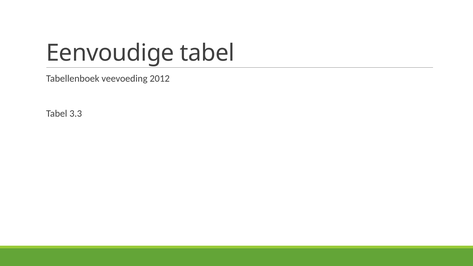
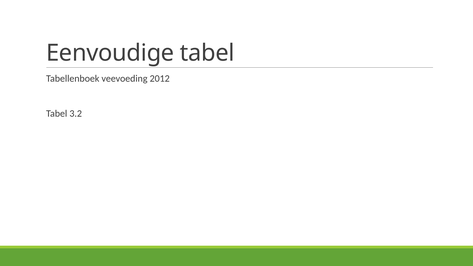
3.3: 3.3 -> 3.2
